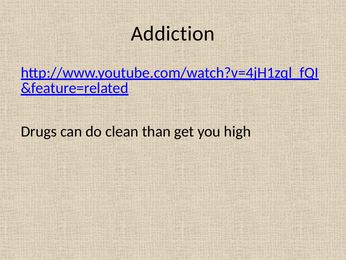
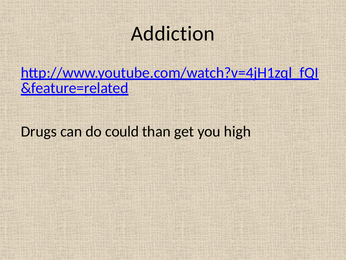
clean: clean -> could
